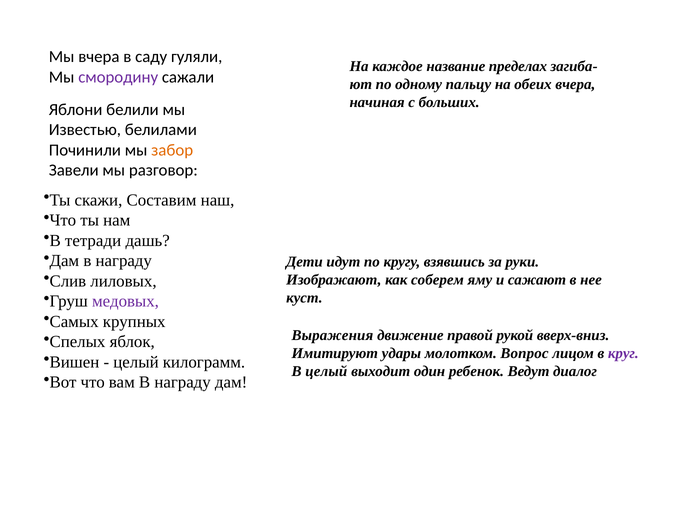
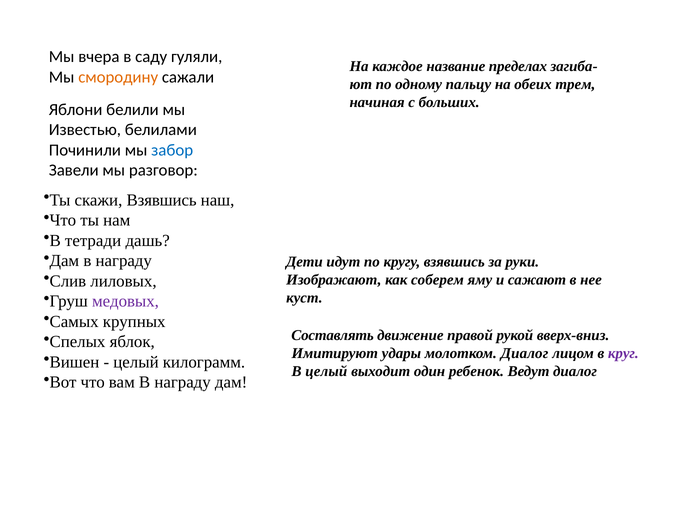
смородину colour: purple -> orange
обеих вчера: вчера -> трем
забор colour: orange -> blue
скажи Составим: Составим -> Взявшись
Выражения: Выражения -> Составлять
молотком Вопрос: Вопрос -> Диалог
